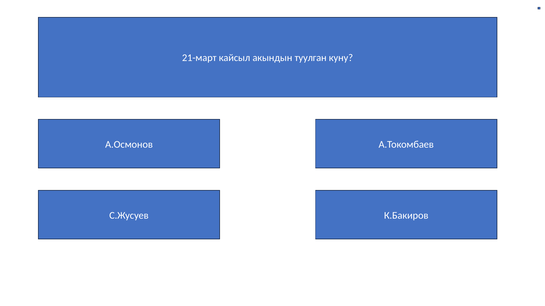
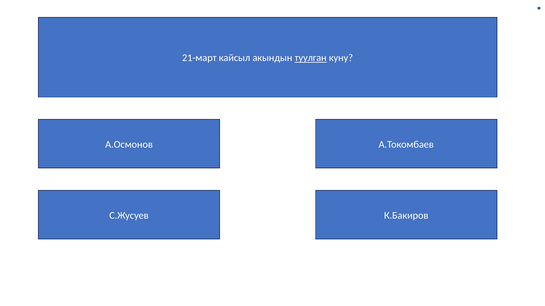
туулган underline: none -> present
